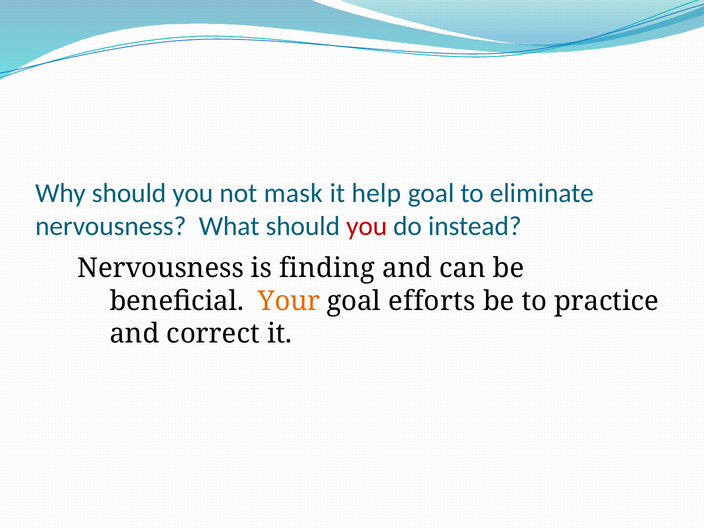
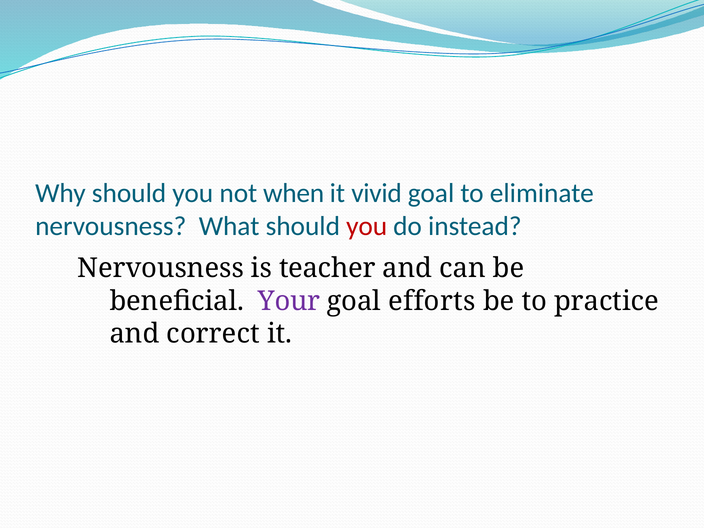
mask: mask -> when
help: help -> vivid
finding: finding -> teacher
Your colour: orange -> purple
